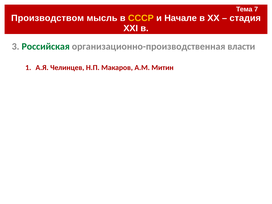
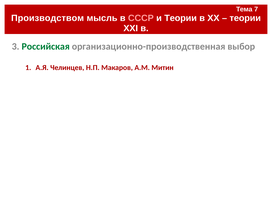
СССР colour: yellow -> pink
и Начале: Начале -> Теории
стадия at (245, 18): стадия -> теории
власти: власти -> выбор
